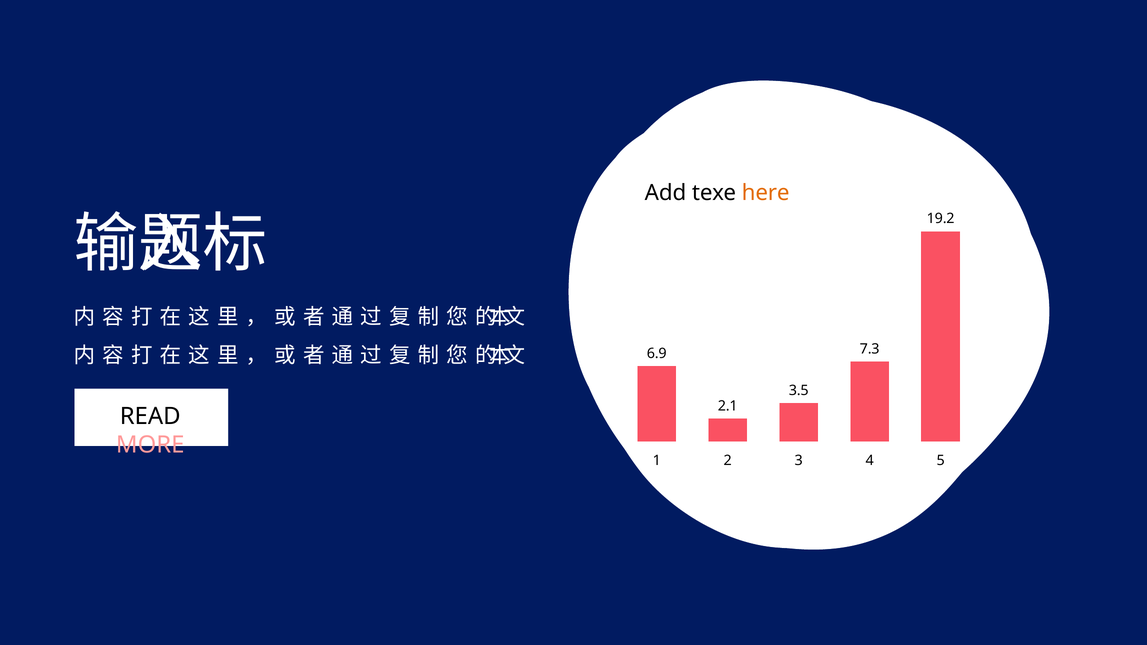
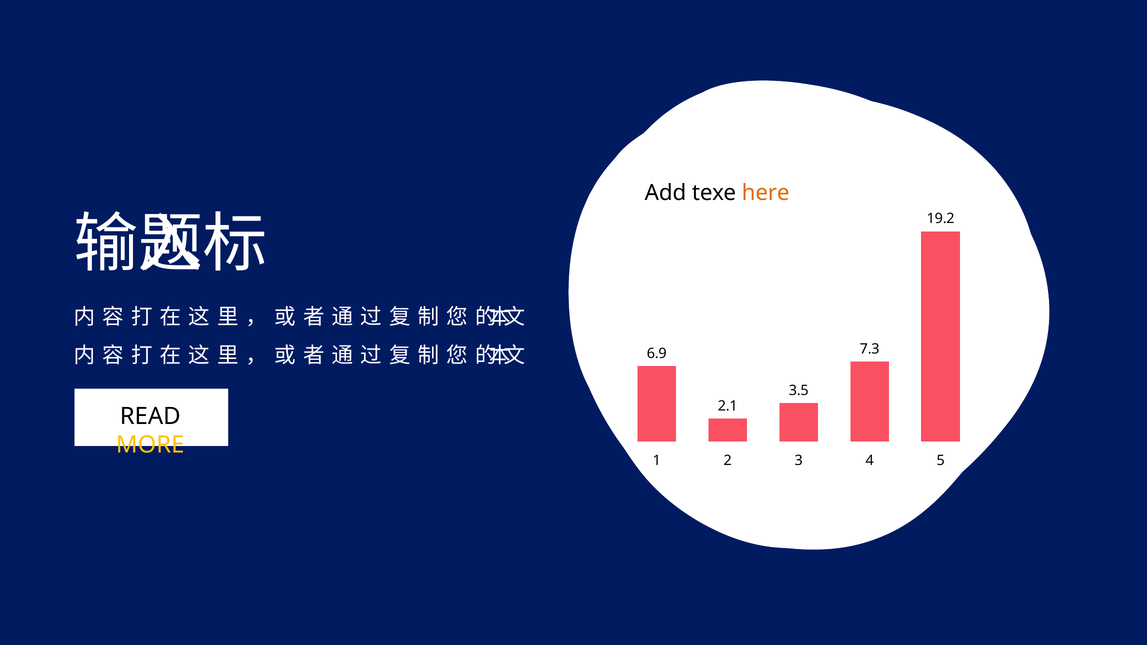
MORE colour: pink -> yellow
